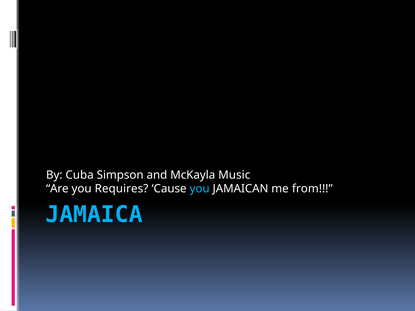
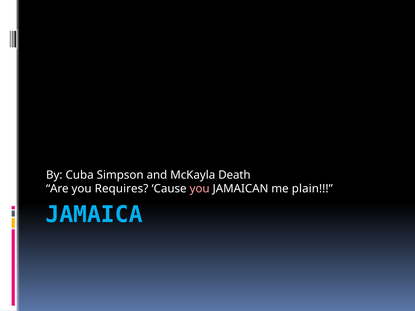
Music: Music -> Death
you at (200, 189) colour: light blue -> pink
from: from -> plain
